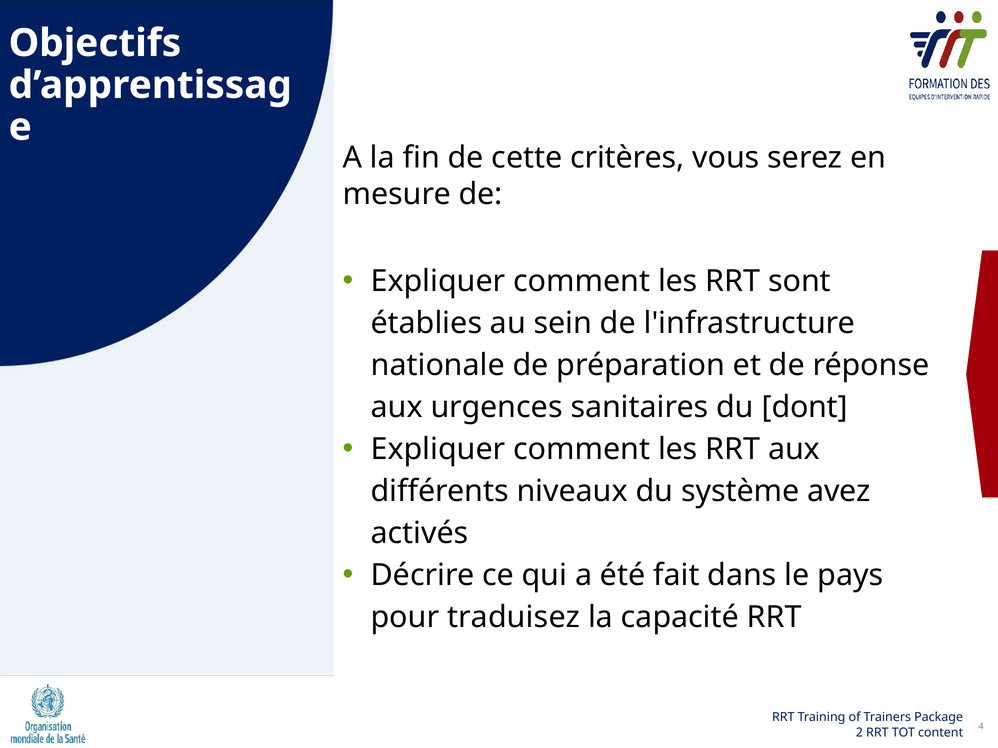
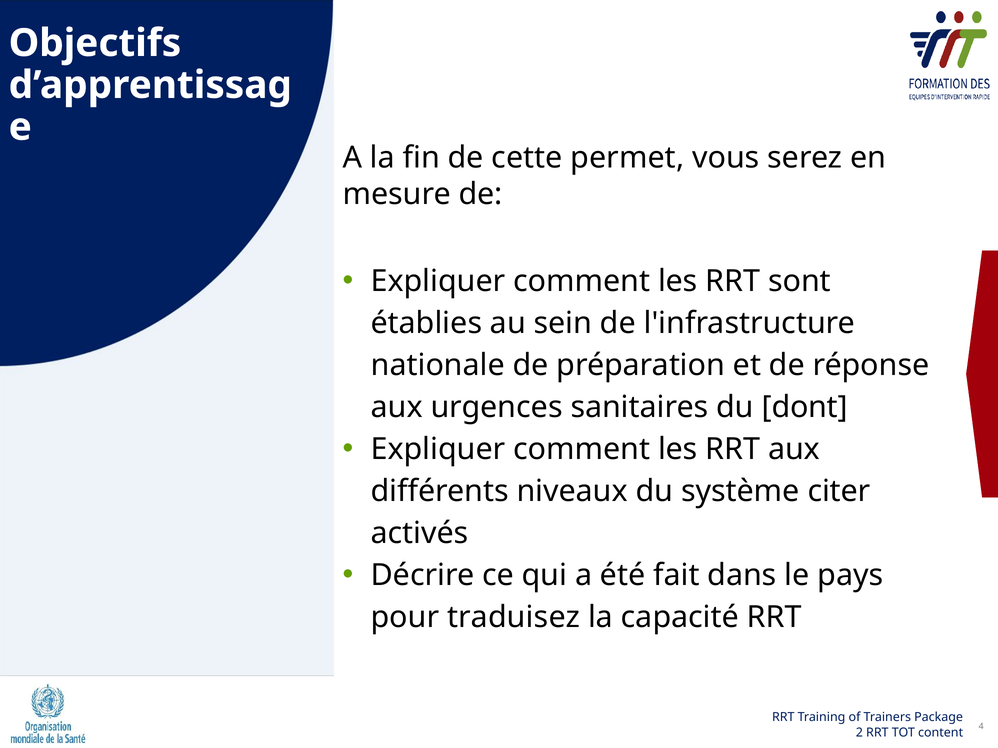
critères: critères -> permet
avez: avez -> citer
